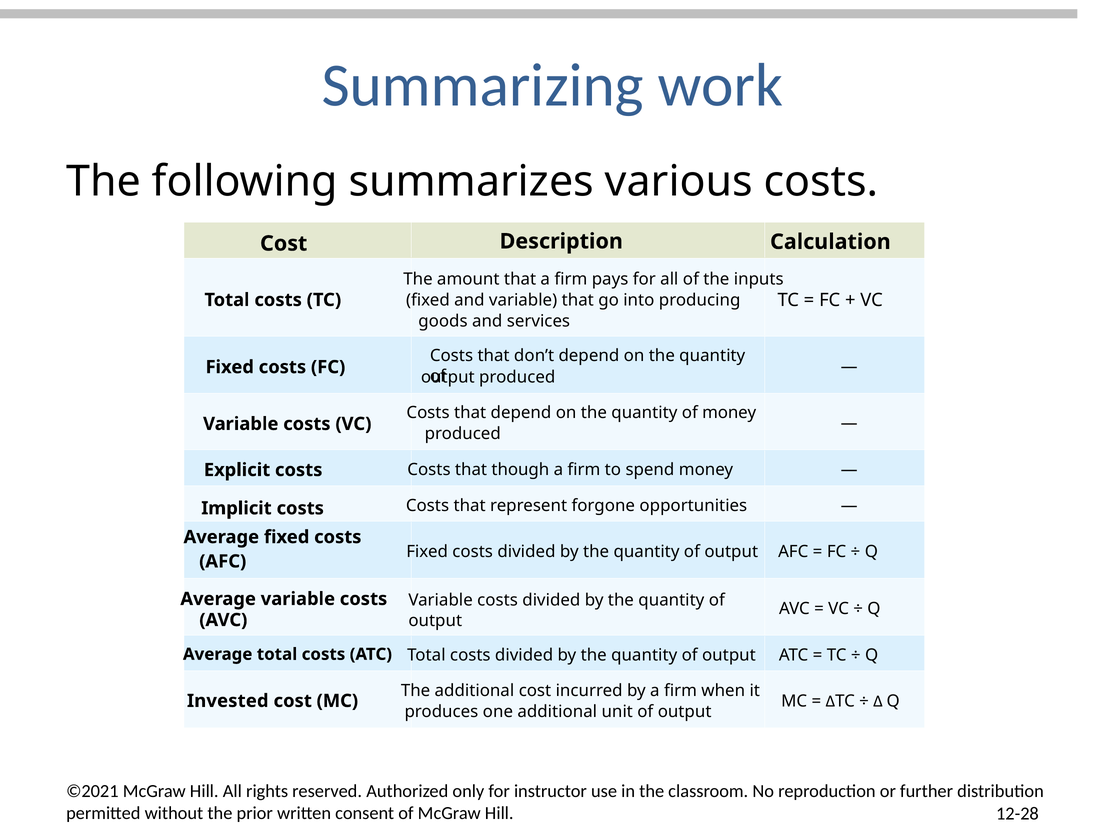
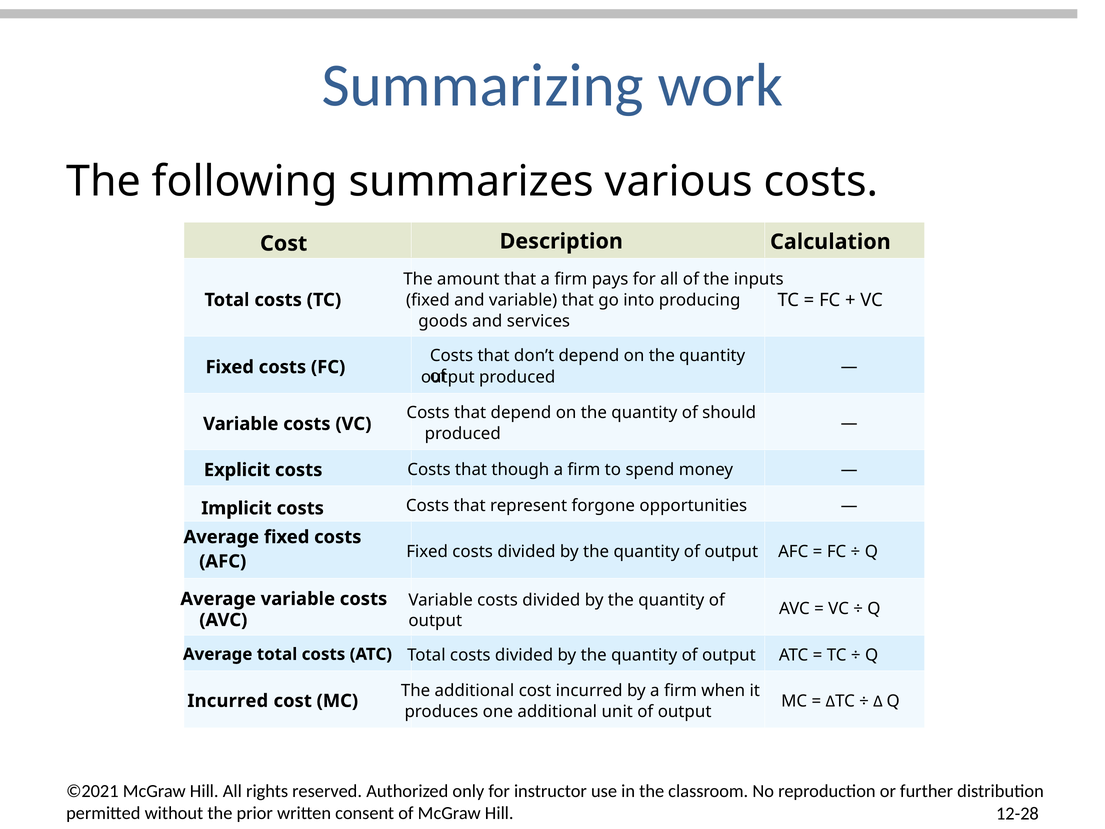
of money: money -> should
Invested at (228, 701): Invested -> Incurred
